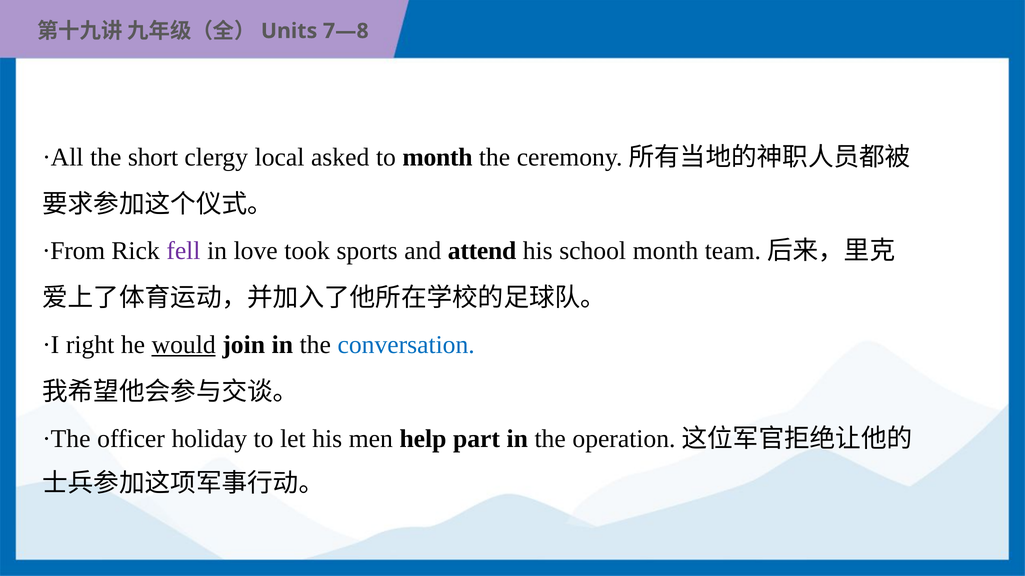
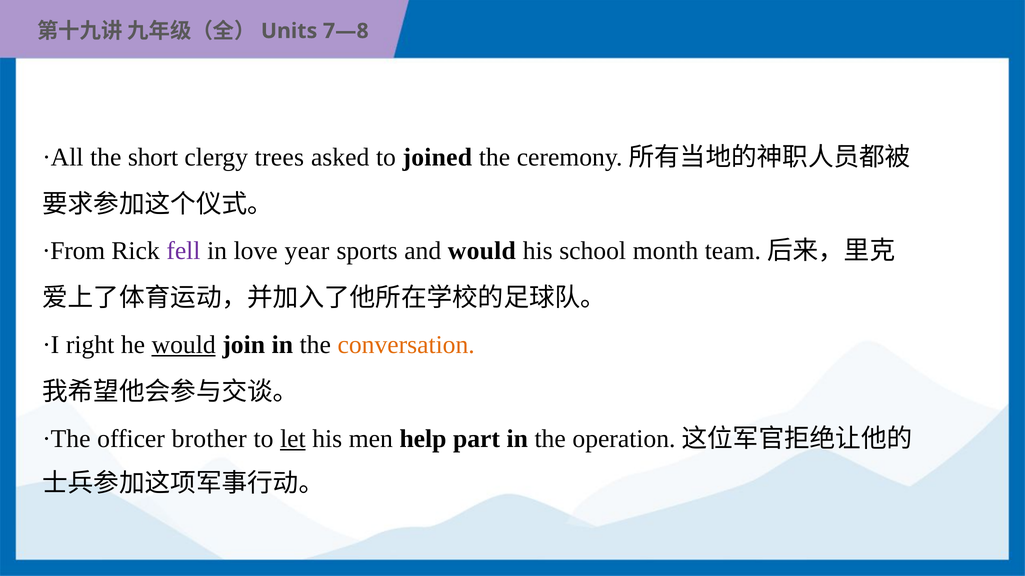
local: local -> trees
to month: month -> joined
took: took -> year
and attend: attend -> would
conversation colour: blue -> orange
holiday: holiday -> brother
let underline: none -> present
